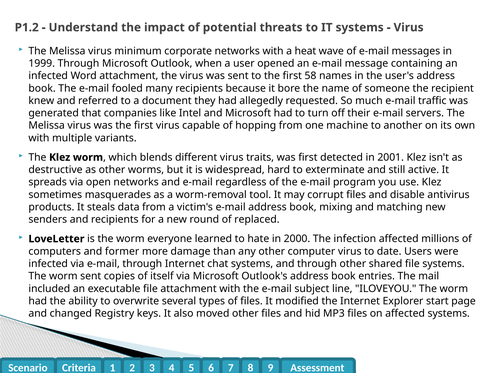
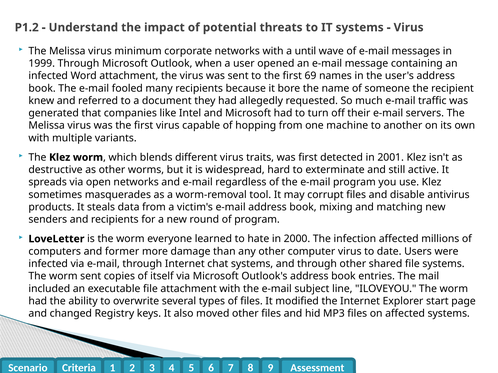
heat: heat -> until
58: 58 -> 69
of replaced: replaced -> program
